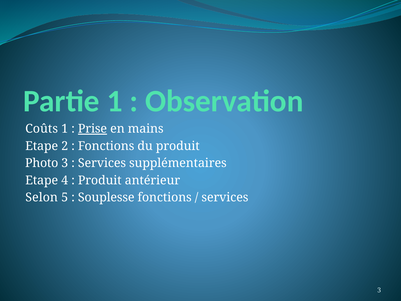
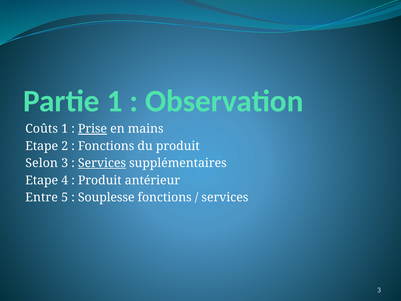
Photo: Photo -> Selon
Services at (102, 163) underline: none -> present
Selon: Selon -> Entre
